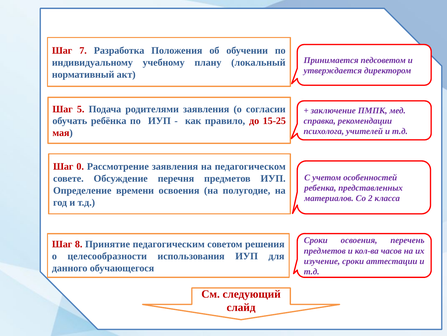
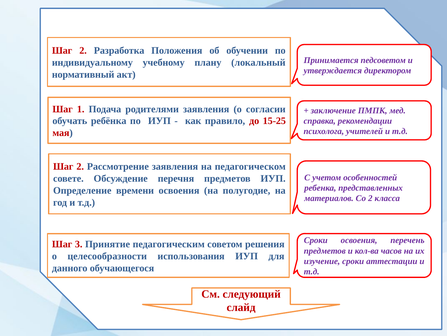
7 at (83, 51): 7 -> 2
5: 5 -> 1
0 at (80, 166): 0 -> 2
8: 8 -> 3
